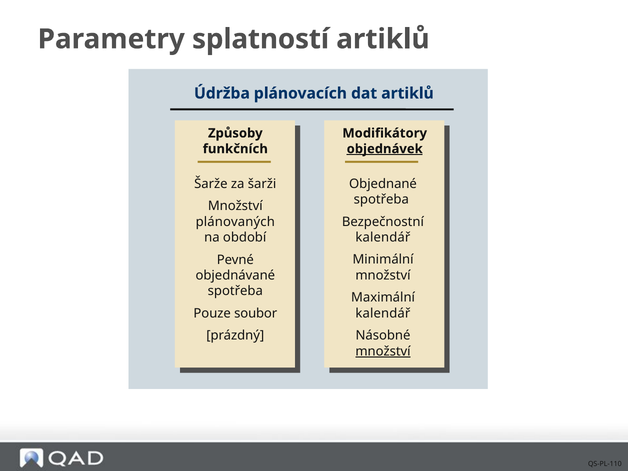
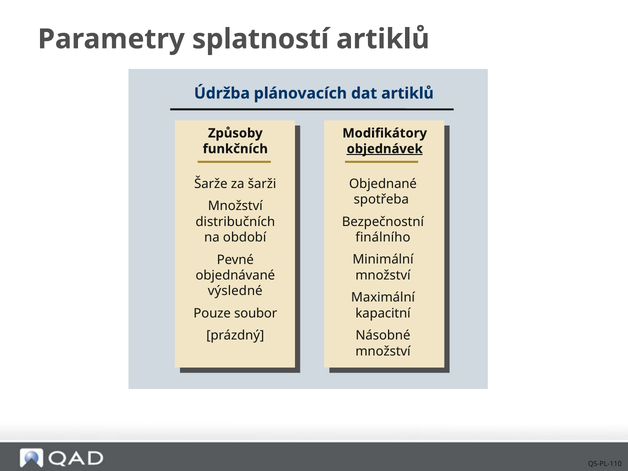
plánovaných: plánovaných -> distribučních
kalendář at (383, 237): kalendář -> finálního
spotřeba at (235, 291): spotřeba -> výsledné
kalendář at (383, 313): kalendář -> kapacitní
množství at (383, 351) underline: present -> none
